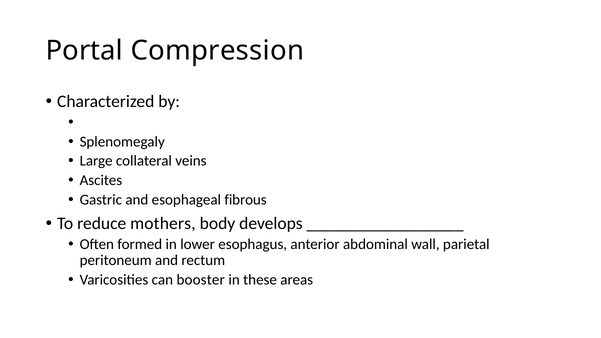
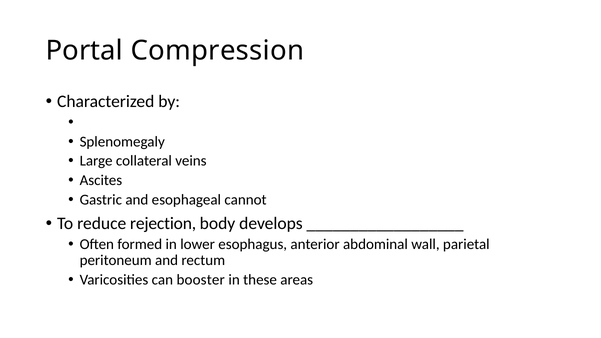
fibrous: fibrous -> cannot
mothers: mothers -> rejection
